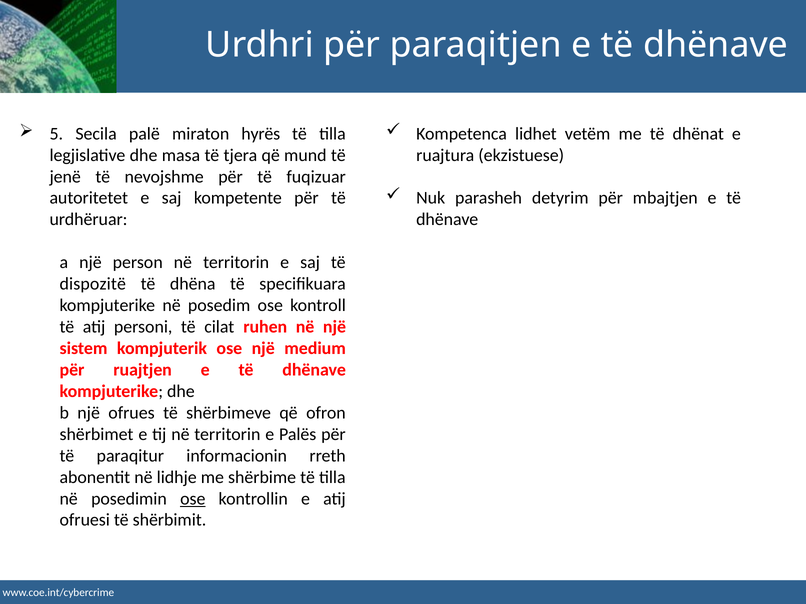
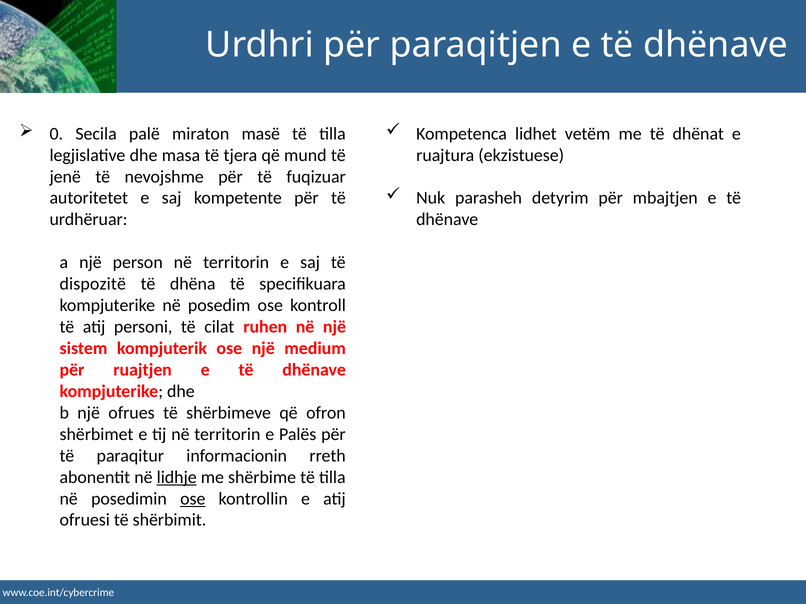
5: 5 -> 0
hyrës: hyrës -> masë
lidhje underline: none -> present
